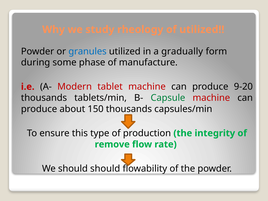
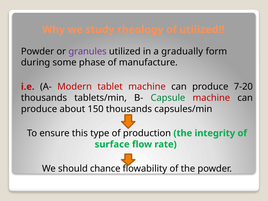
granules colour: blue -> purple
9-20: 9-20 -> 7-20
remove: remove -> surface
should should: should -> chance
